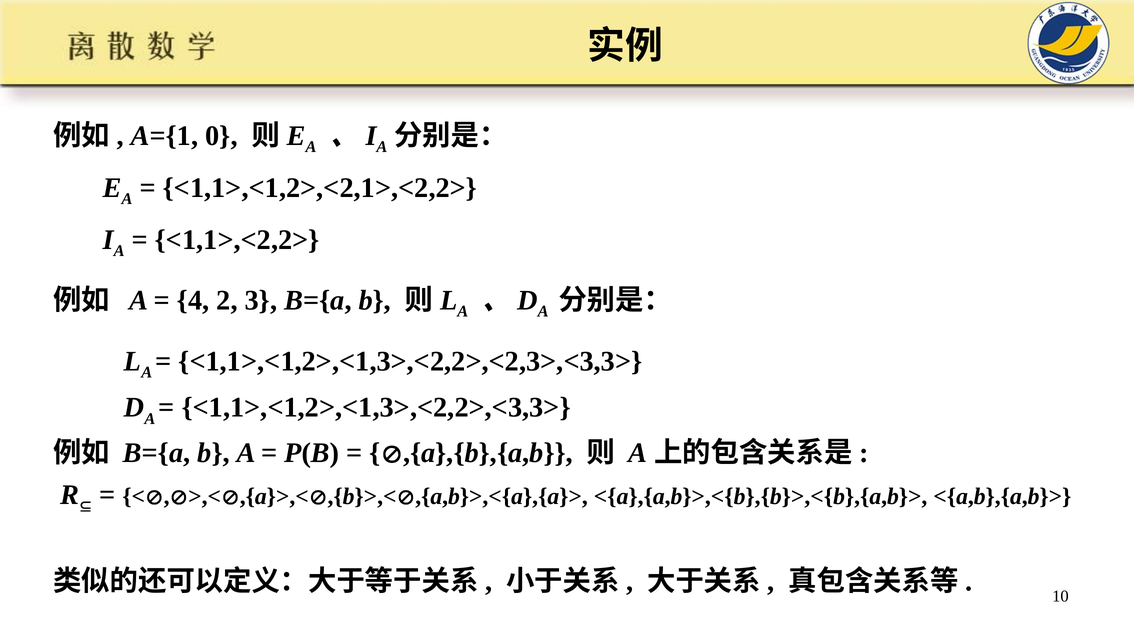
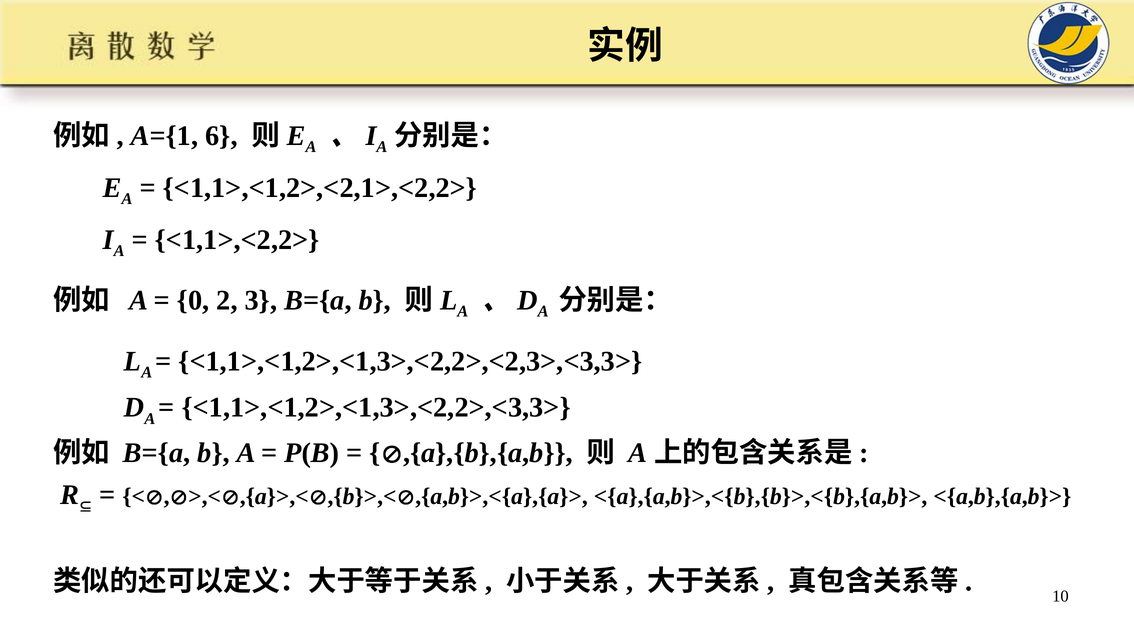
0: 0 -> 6
4: 4 -> 0
